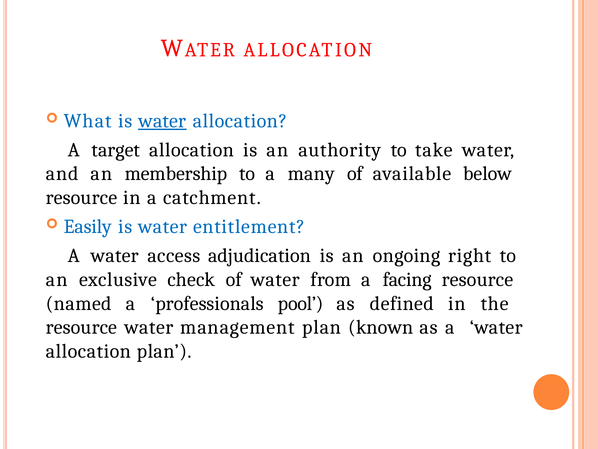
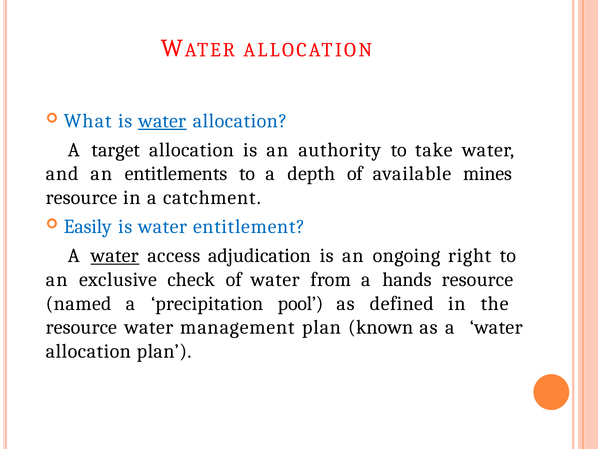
membership: membership -> entitlements
many: many -> depth
below: below -> mines
water at (115, 255) underline: none -> present
facing: facing -> hands
professionals: professionals -> precipitation
